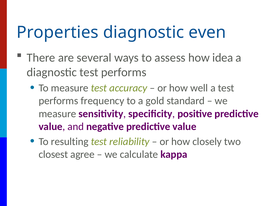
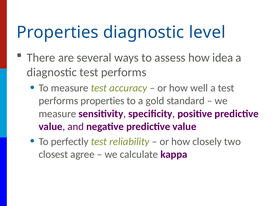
even: even -> level
performs frequency: frequency -> properties
resulting: resulting -> perfectly
